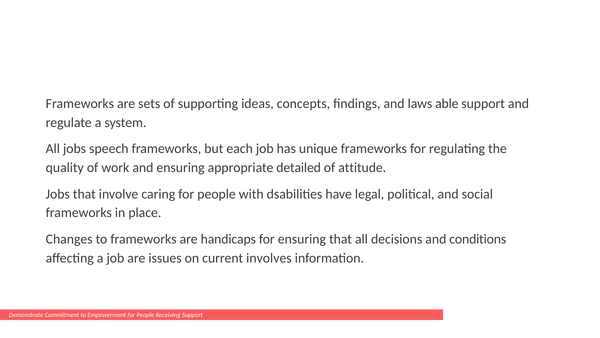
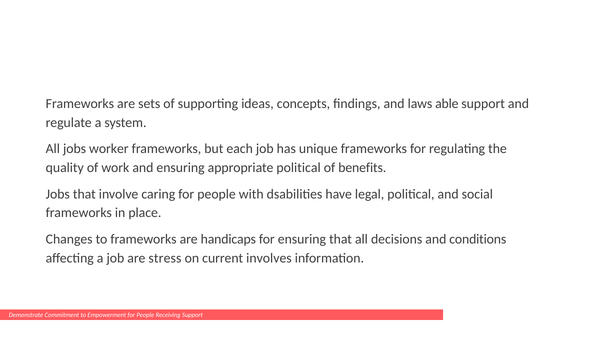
speech: speech -> worker
appropriate detailed: detailed -> political
attitude: attitude -> benefits
issues: issues -> stress
